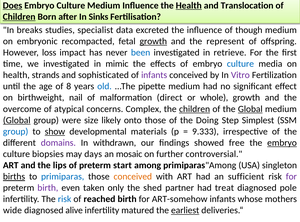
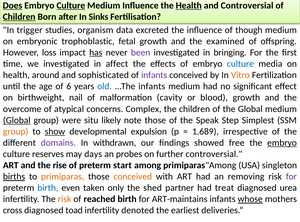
Culture at (71, 5) underline: none -> present
and Translocation: Translocation -> Controversial
breaks: breaks -> trigger
specialist: specialist -> organism
recompacted: recompacted -> trophoblastic
growth at (153, 41) underline: present -> none
represent: represent -> examined
has underline: none -> present
been colour: blue -> purple
retrieve: retrieve -> bringing
mimic: mimic -> affect
strands: strands -> around
Vitro colour: purple -> orange
8: 8 -> 6
...The pipette: pipette -> infants
direct: direct -> cavity
whole: whole -> blood
children at (195, 109) underline: present -> none
Global at (250, 109) underline: present -> none
size: size -> situ
onto: onto -> note
Doing: Doing -> Speak
group at (16, 132) colour: blue -> orange
materials: materials -> expulsion
9.333: 9.333 -> 1.689
biopsies: biopsies -> reserves
mosaic: mosaic -> probes
lips: lips -> rise
primiparas colour: blue -> orange
sufficient: sufficient -> removing
birth at (48, 188) colour: purple -> blue
pole: pole -> urea
risk at (65, 199) colour: blue -> orange
ART-somehow: ART-somehow -> ART-maintains
whose underline: none -> present
wide: wide -> cross
alive: alive -> toad
matured: matured -> denoted
earliest underline: present -> none
